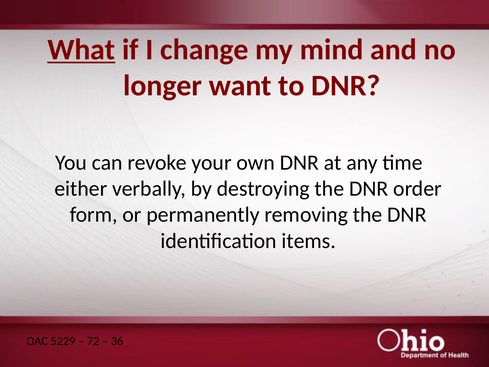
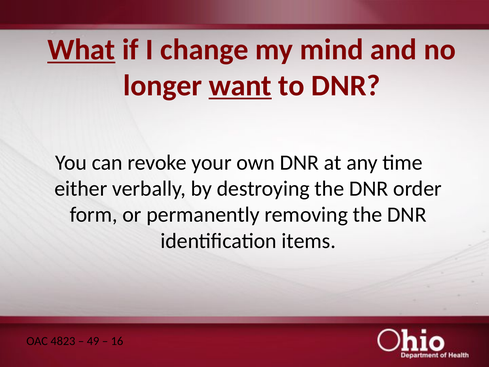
want underline: none -> present
5229: 5229 -> 4823
72: 72 -> 49
36: 36 -> 16
